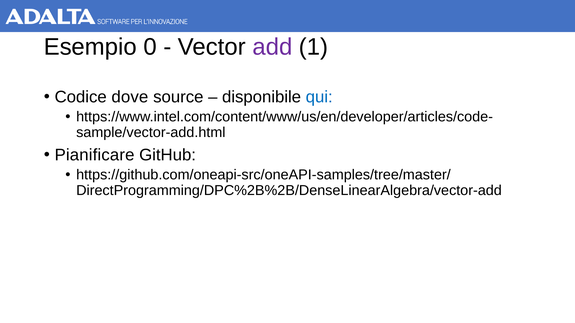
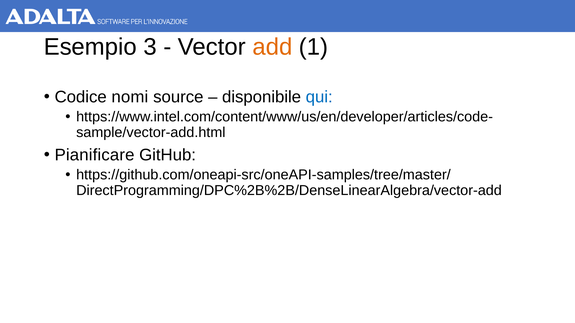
0: 0 -> 3
add colour: purple -> orange
dove: dove -> nomi
